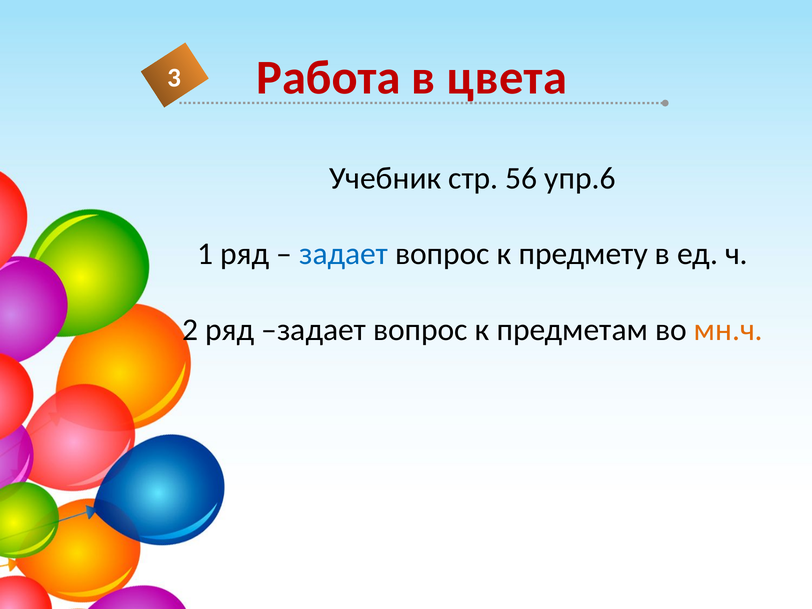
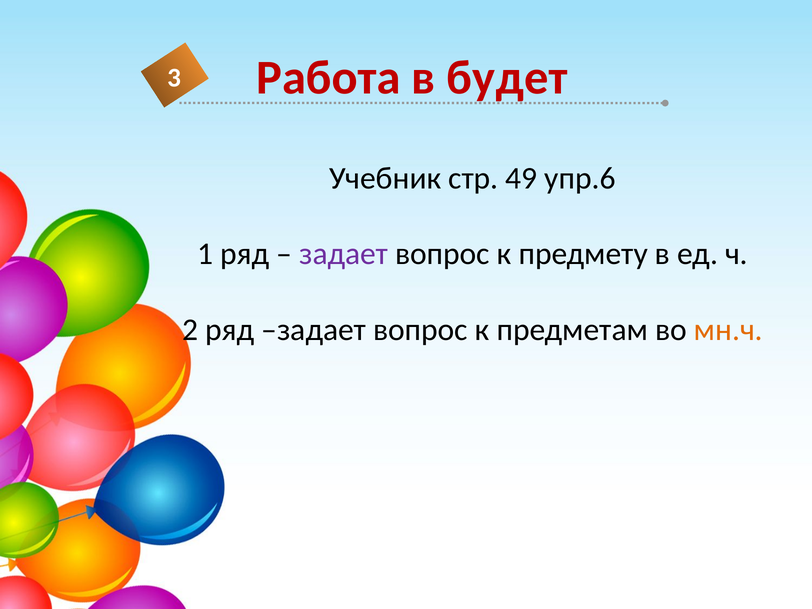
цвета: цвета -> будет
56: 56 -> 49
задает at (344, 254) colour: blue -> purple
